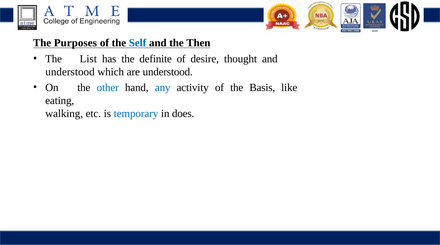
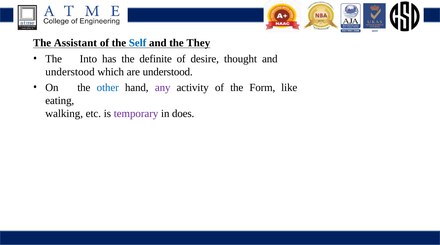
Purposes: Purposes -> Assistant
Then: Then -> They
List: List -> Into
any colour: blue -> purple
Basis: Basis -> Form
temporary colour: blue -> purple
